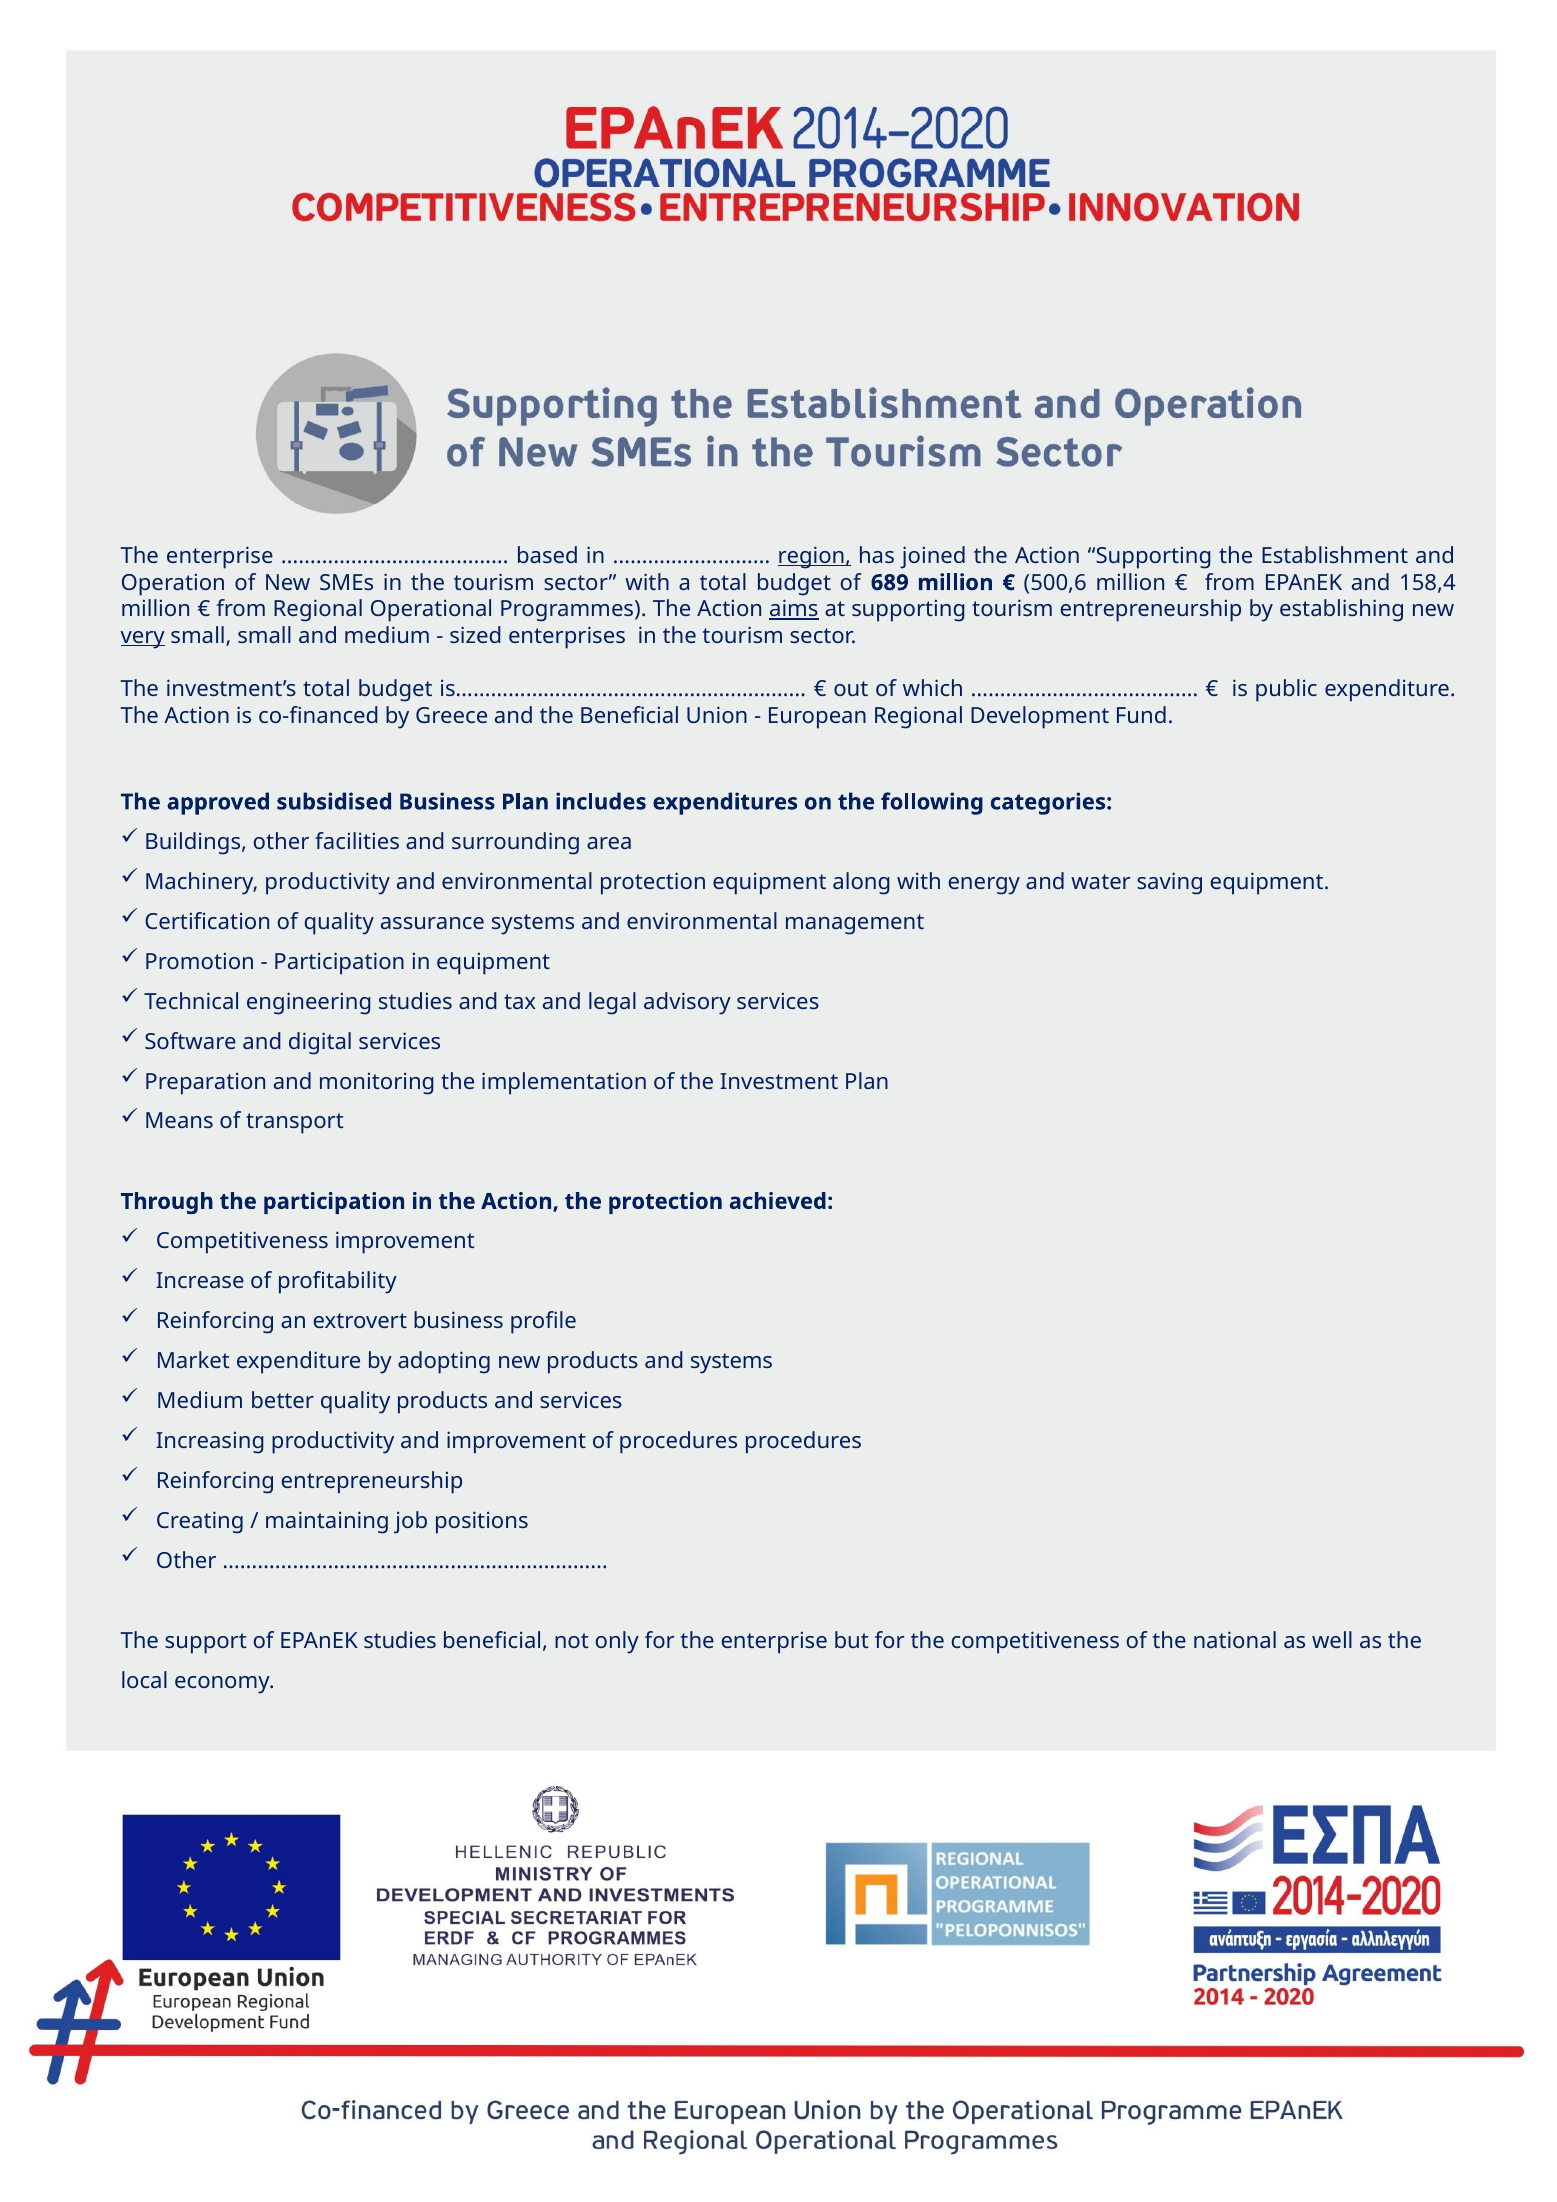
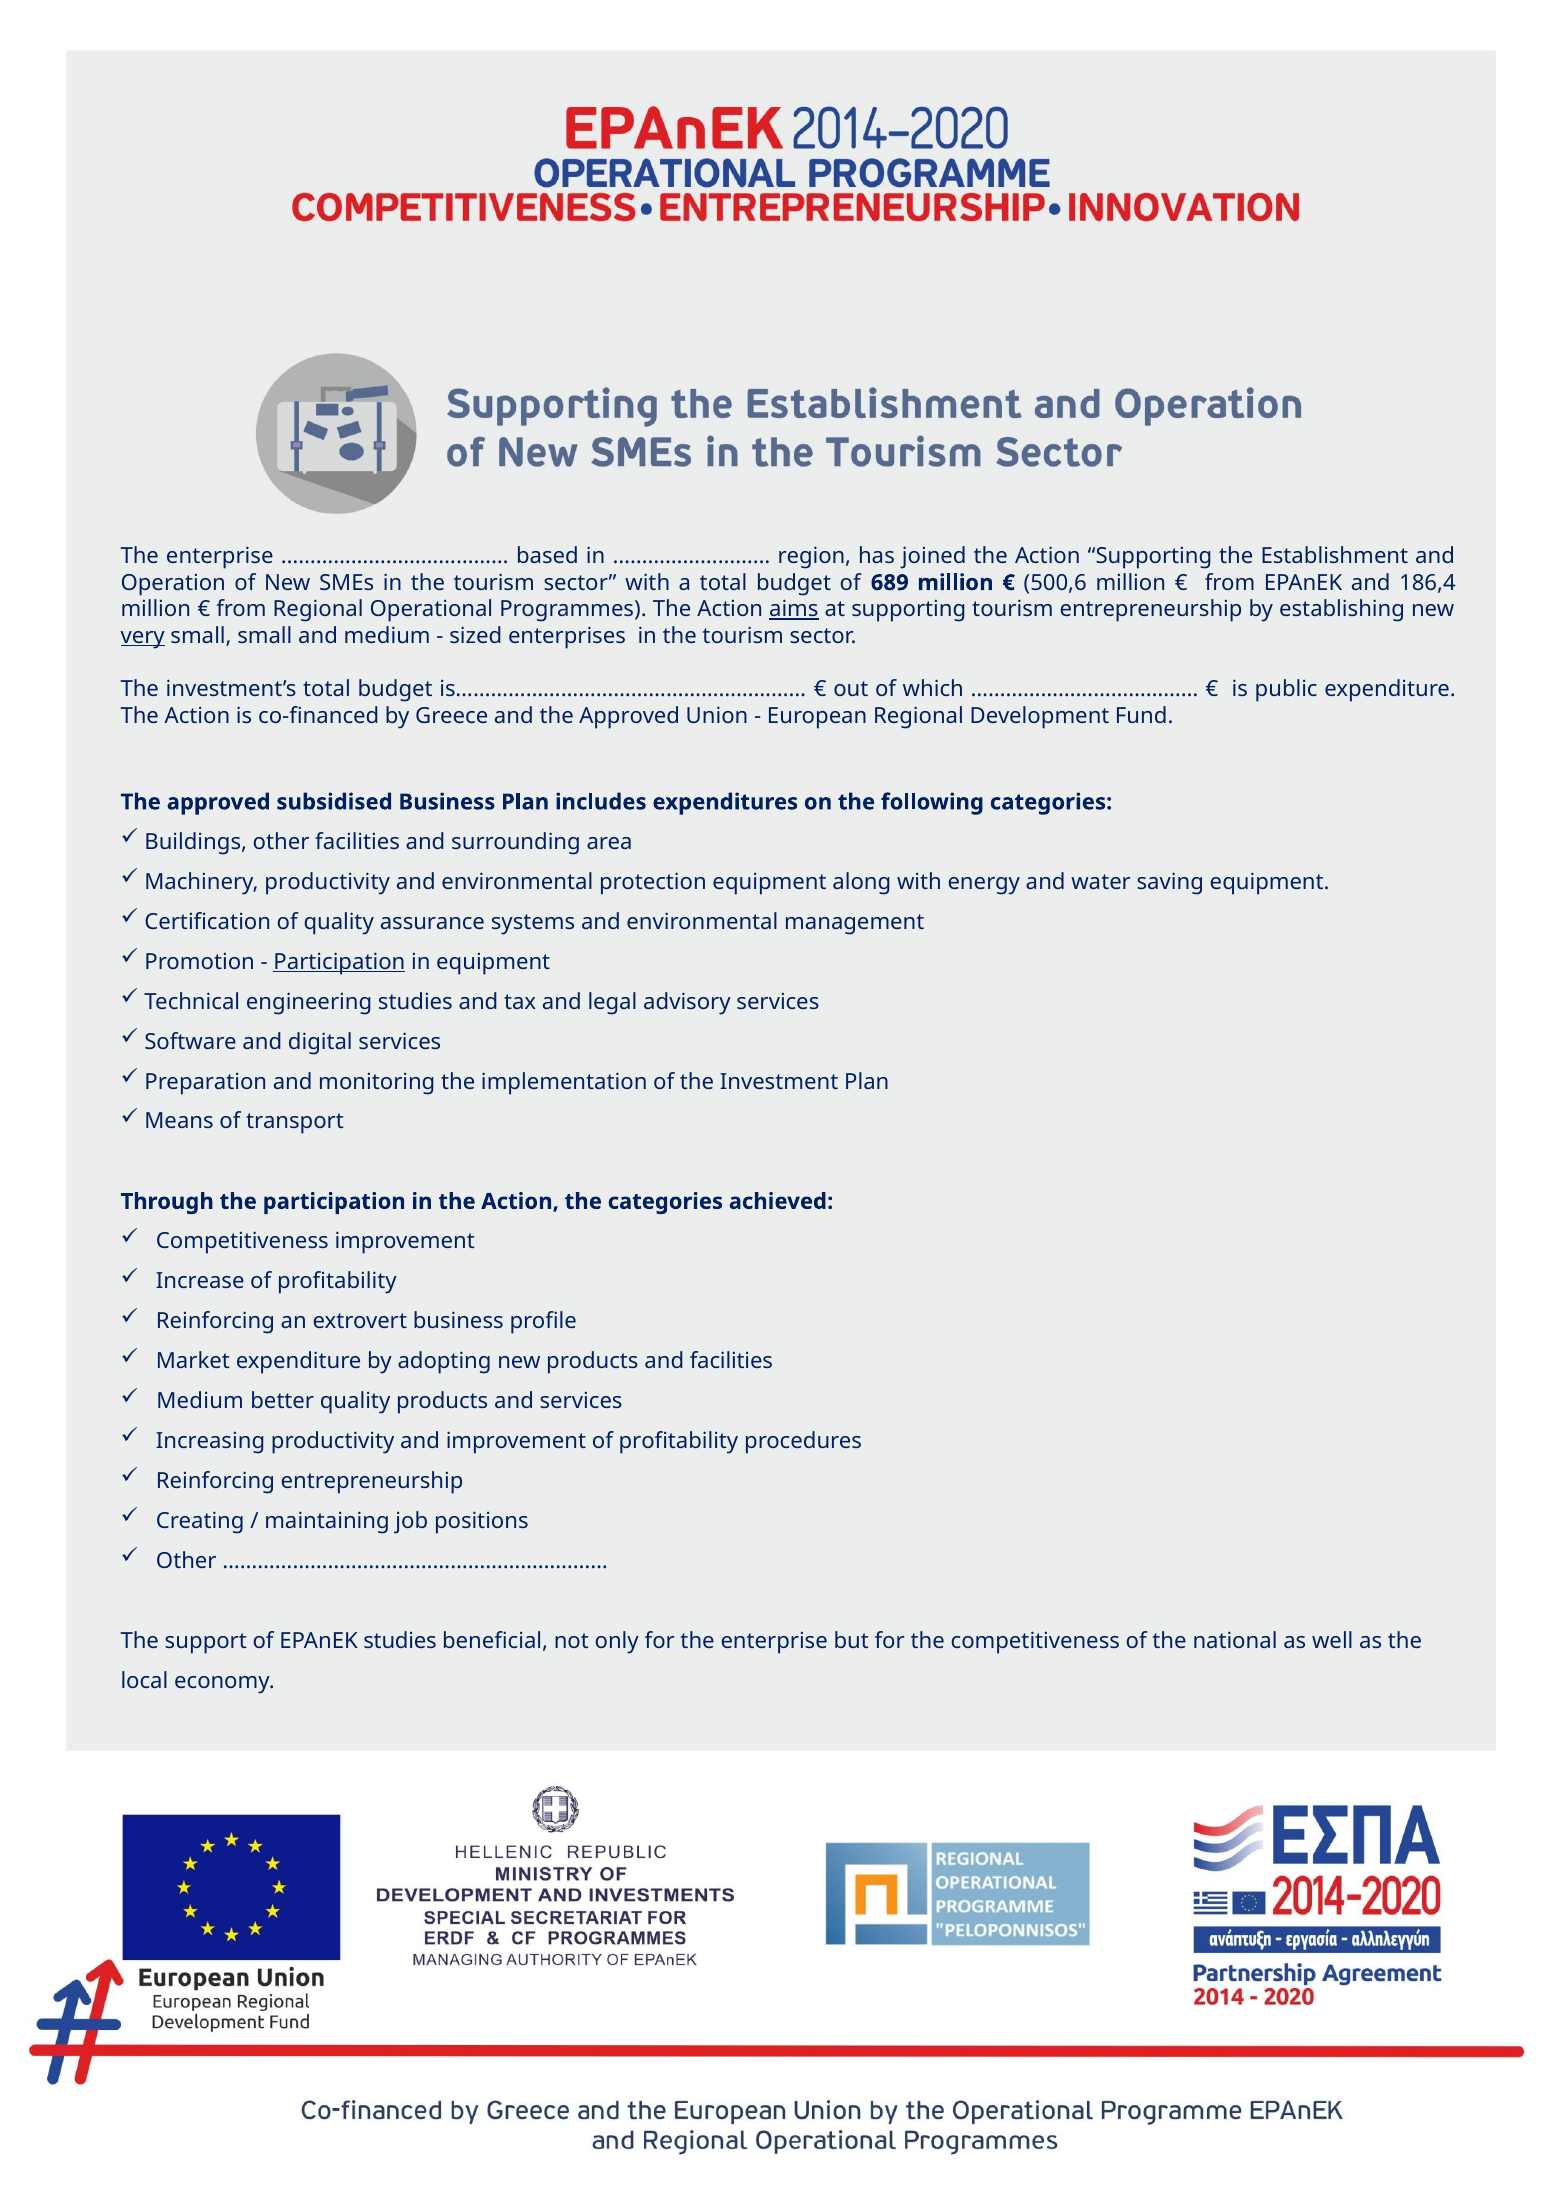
region underline: present -> none
158,4: 158,4 -> 186,4
and the Beneficial: Beneficial -> Approved
Participation at (339, 962) underline: none -> present
the protection: protection -> categories
and systems: systems -> facilities
improvement of procedures: procedures -> profitability
